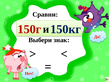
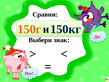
150г colour: red -> orange
